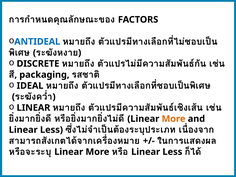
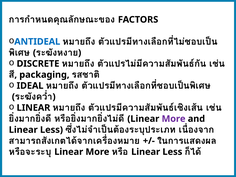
More at (174, 119) colour: orange -> purple
